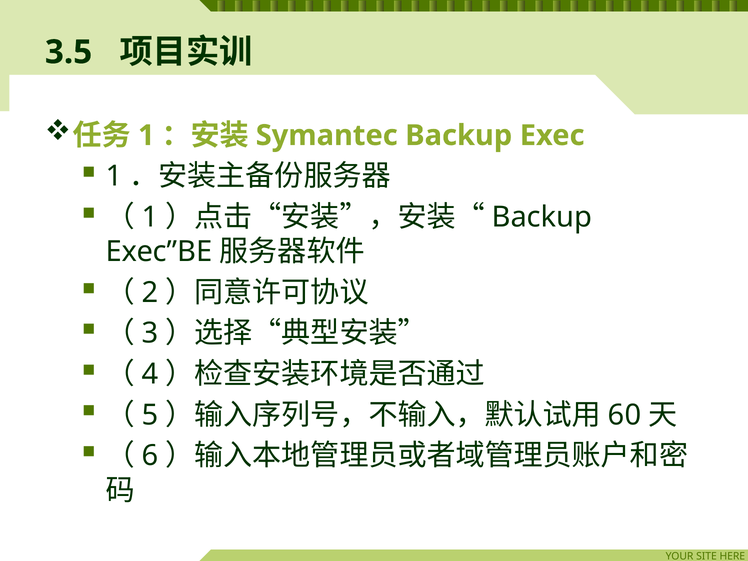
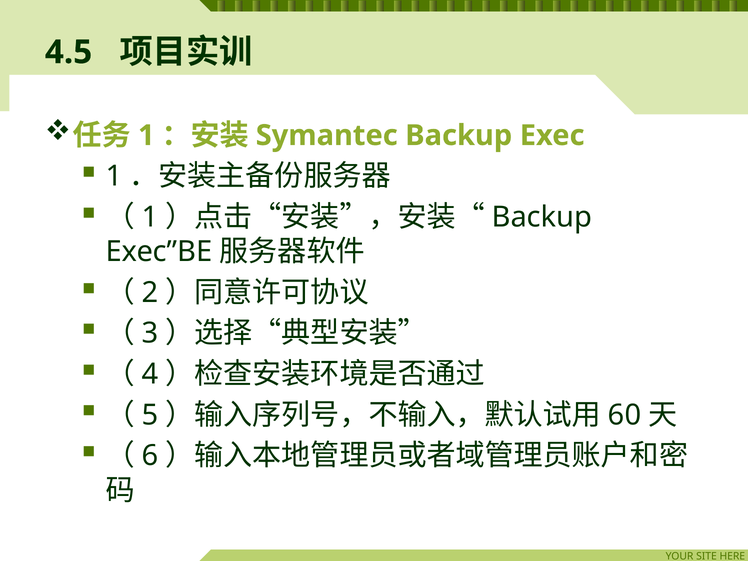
3.5: 3.5 -> 4.5
